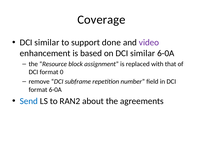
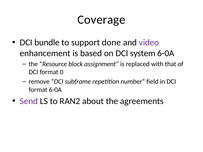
similar at (47, 43): similar -> bundle
on DCI similar: similar -> system
Send colour: blue -> purple
